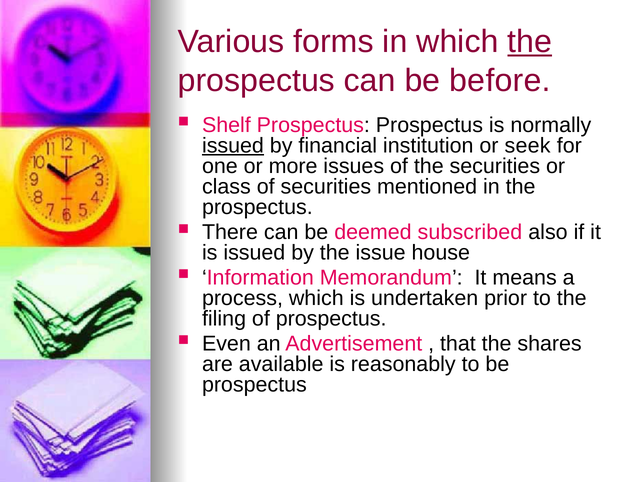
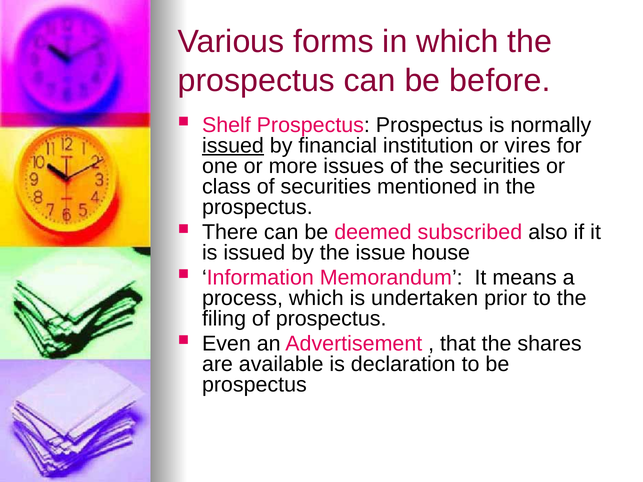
the at (530, 42) underline: present -> none
seek: seek -> vires
reasonably: reasonably -> declaration
